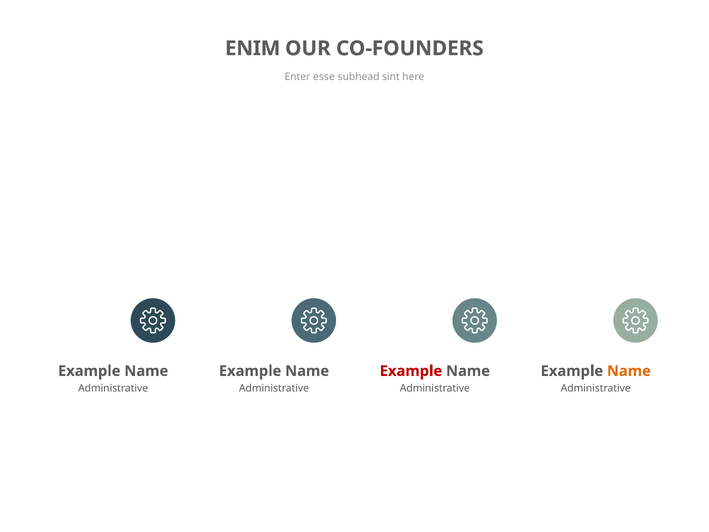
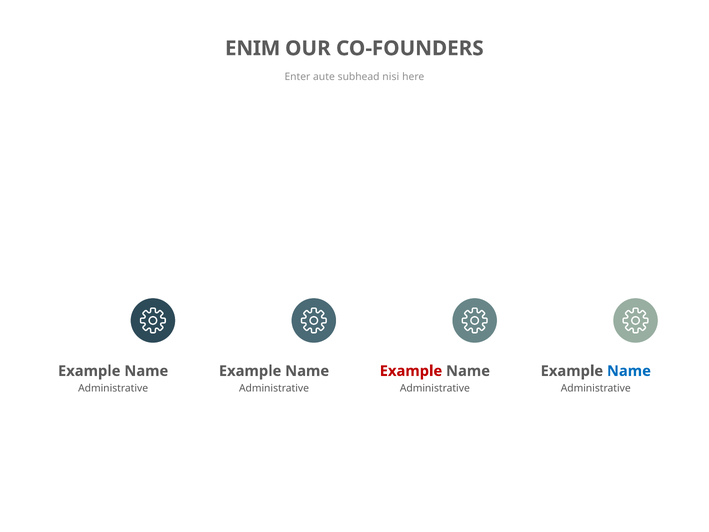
esse: esse -> aute
sint: sint -> nisi
Name at (629, 371) colour: orange -> blue
